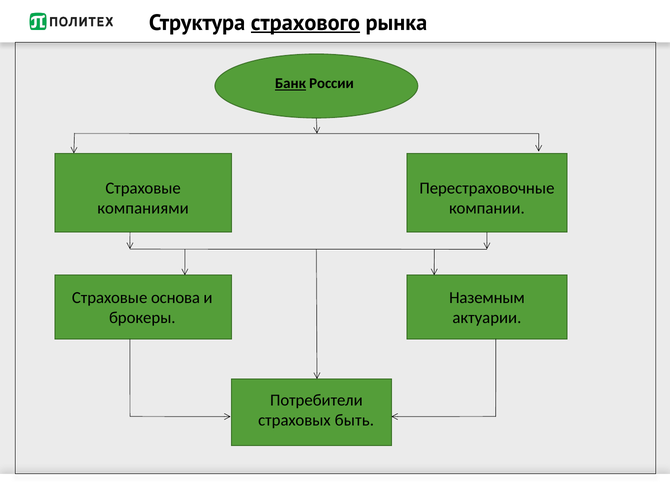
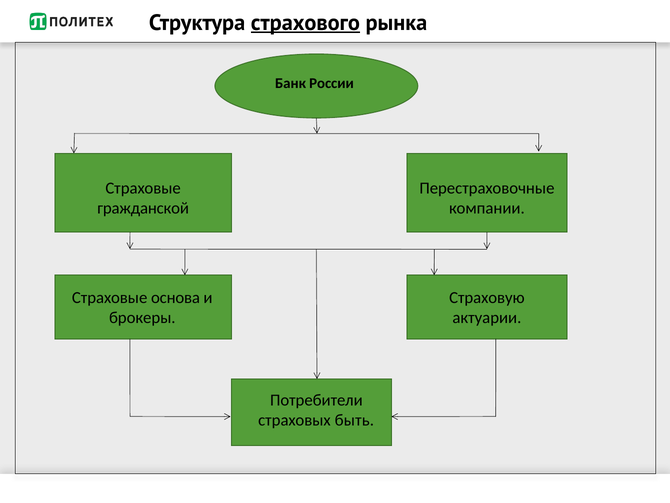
Банк underline: present -> none
компаниями: компаниями -> гражданской
Наземным: Наземным -> Страховую
